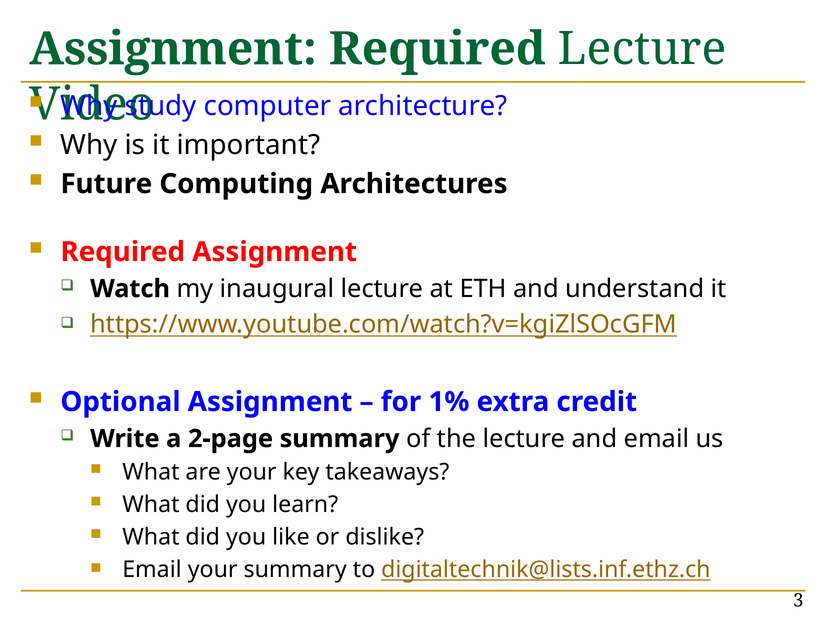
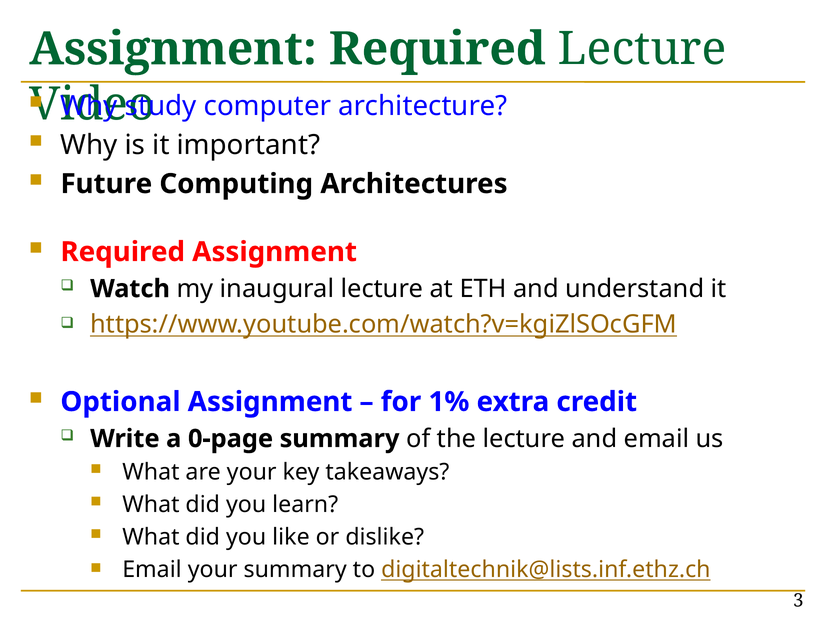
2-page: 2-page -> 0-page
